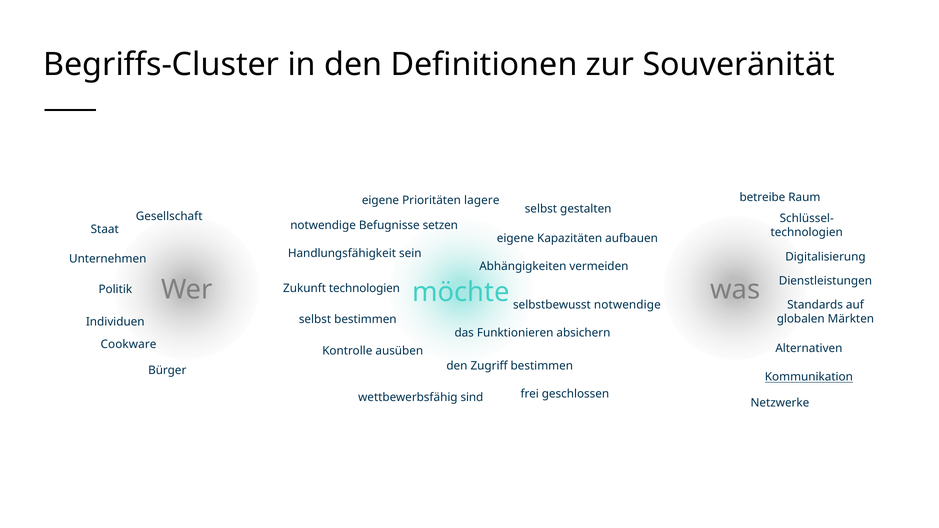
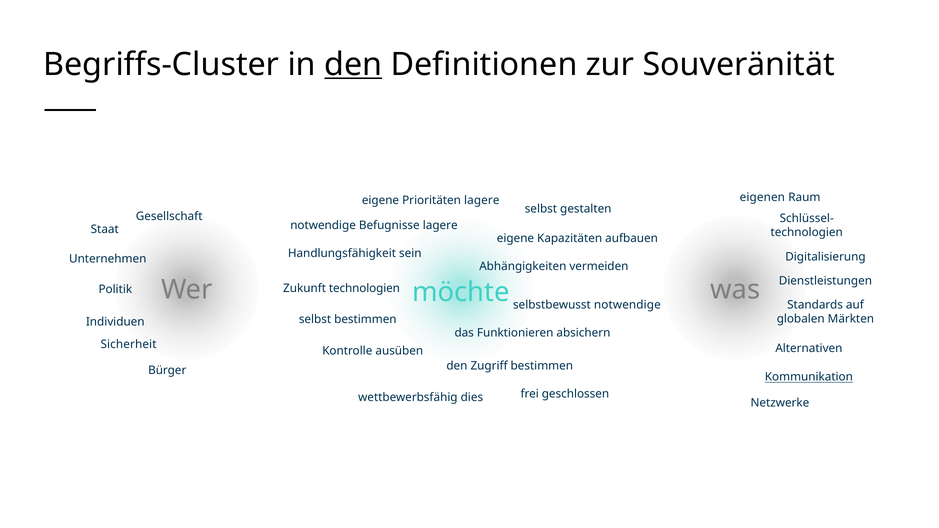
den at (353, 64) underline: none -> present
betreibe: betreibe -> eigenen
Befugnisse setzen: setzen -> lagere
Cookware: Cookware -> Sicherheit
sind: sind -> dies
